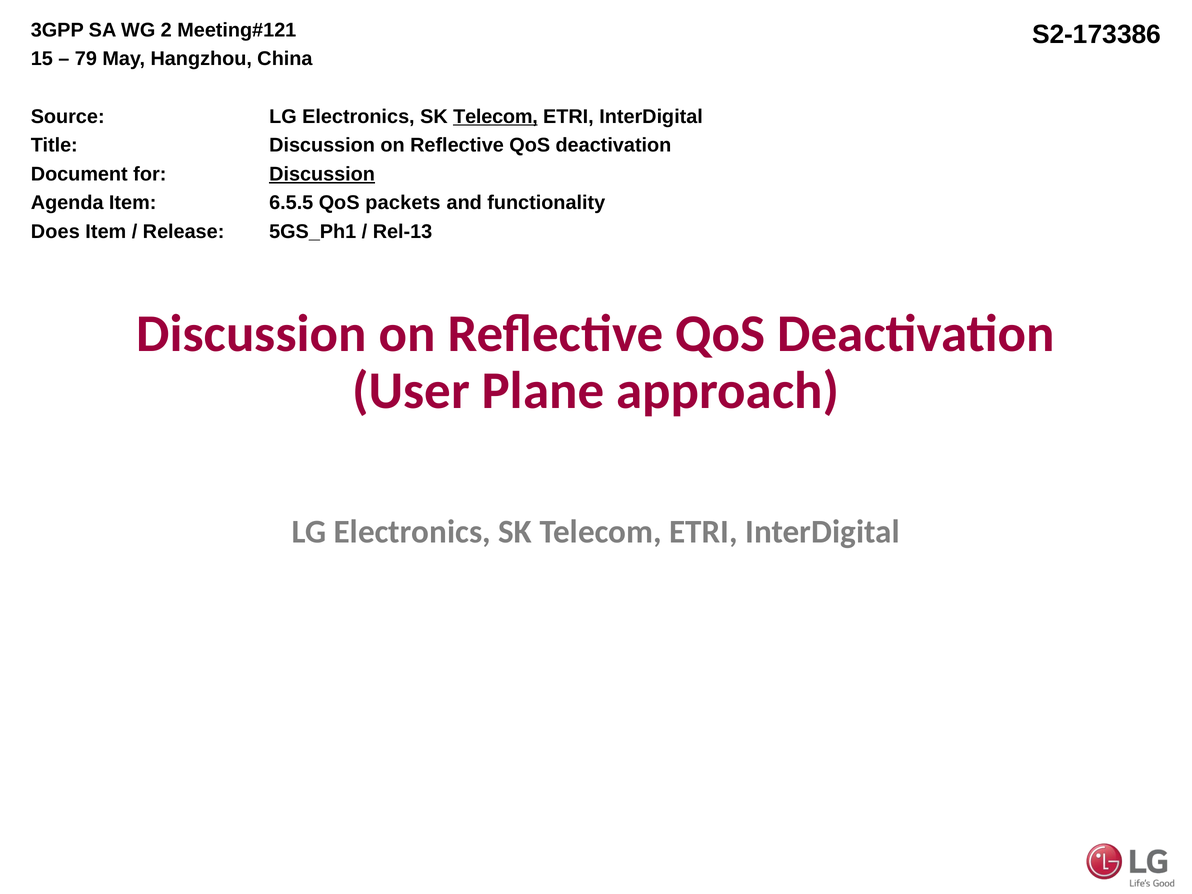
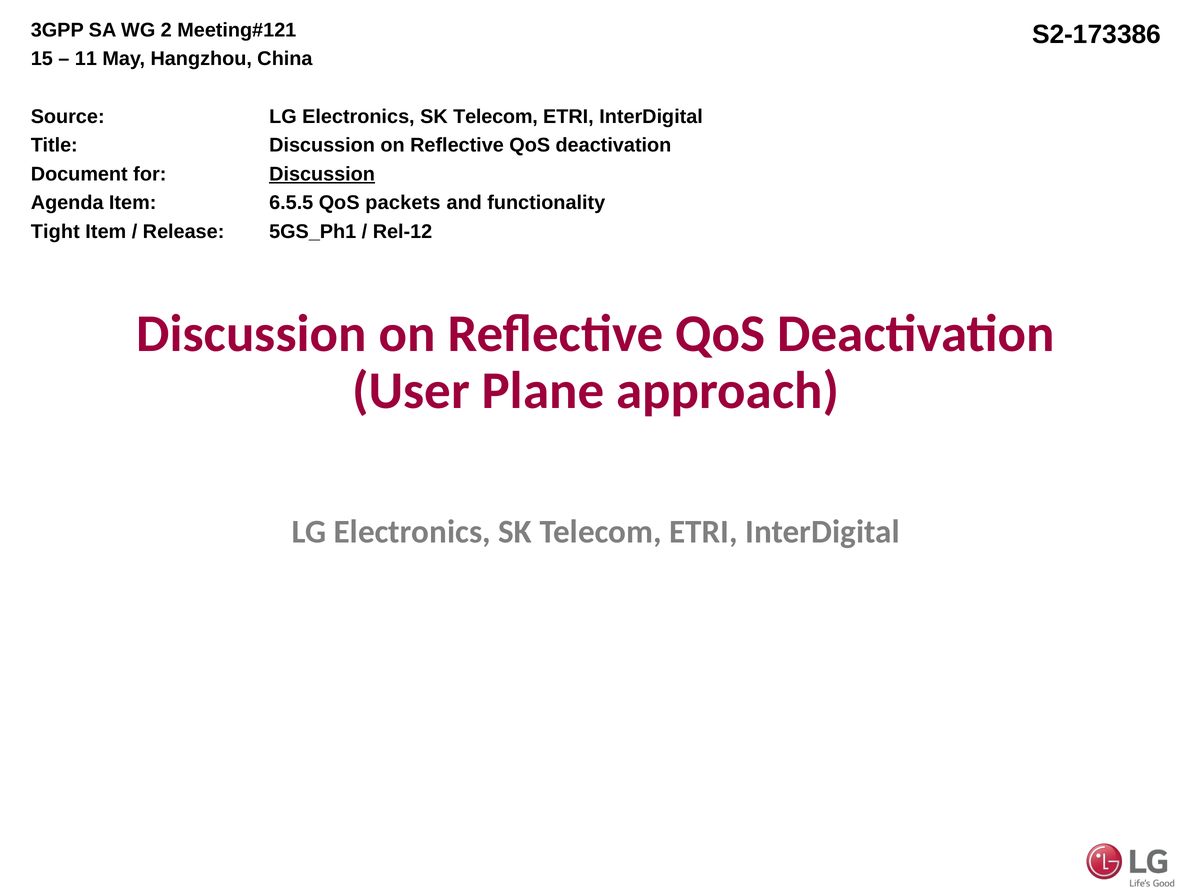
79: 79 -> 11
Telecom at (496, 116) underline: present -> none
Does: Does -> Tight
Rel-13: Rel-13 -> Rel-12
